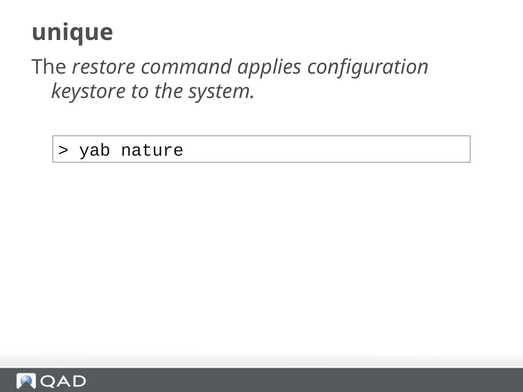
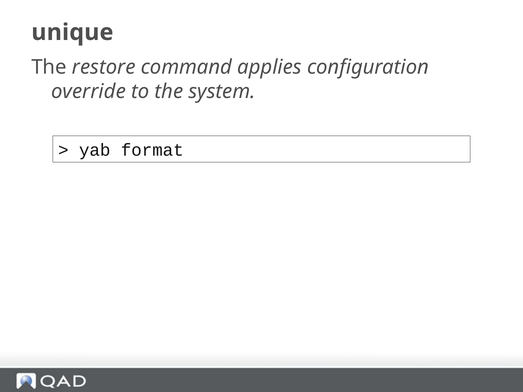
keystore: keystore -> override
nature: nature -> format
